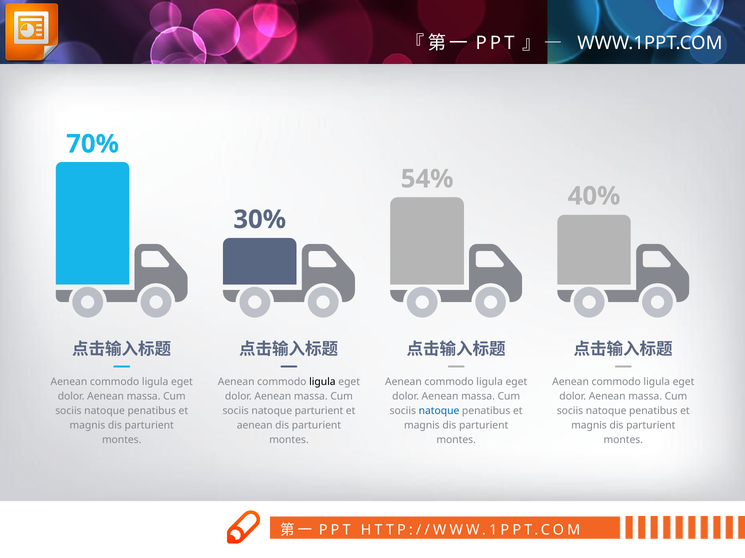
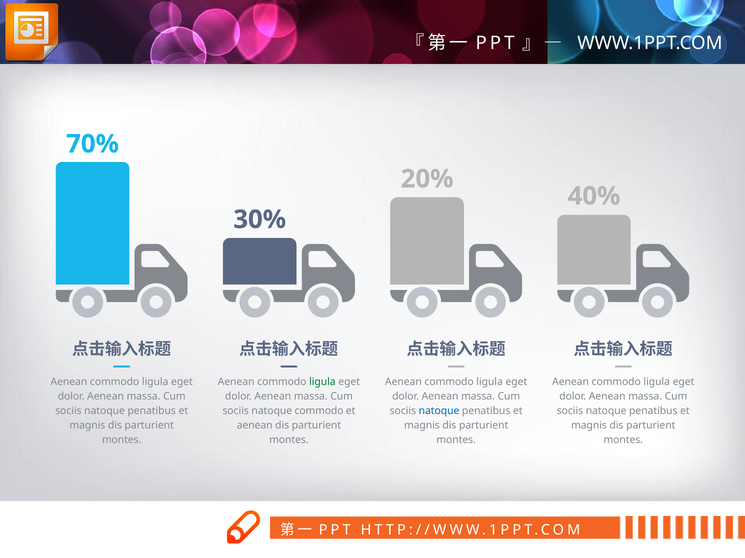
54%: 54% -> 20%
ligula at (322, 382) colour: black -> green
natoque parturient: parturient -> commodo
